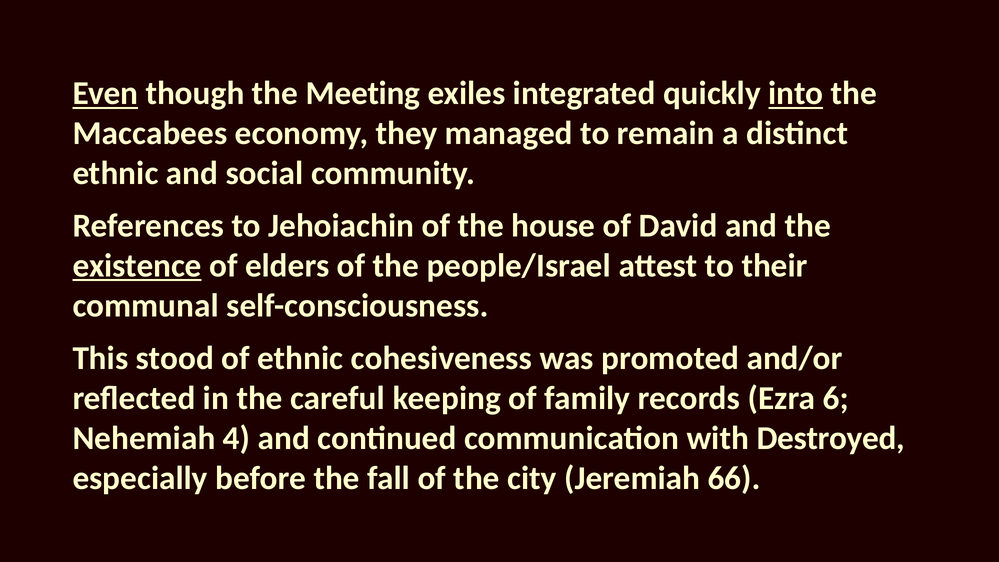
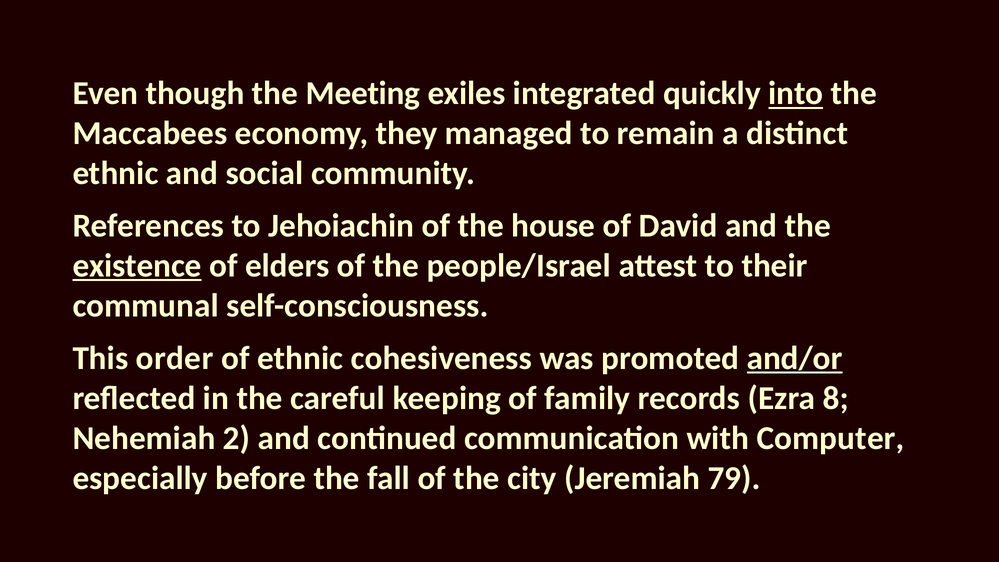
Even underline: present -> none
stood: stood -> order
and/or underline: none -> present
6: 6 -> 8
4: 4 -> 2
Destroyed: Destroyed -> Computer
66: 66 -> 79
